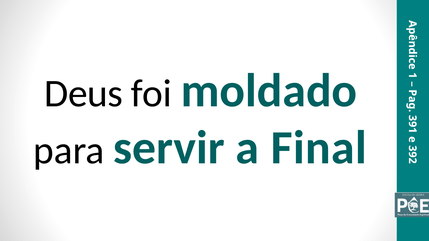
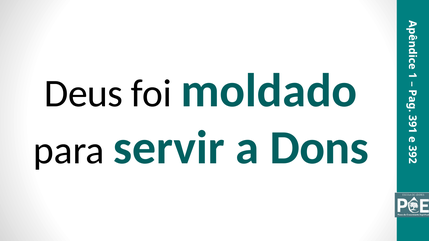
Final: Final -> Dons
